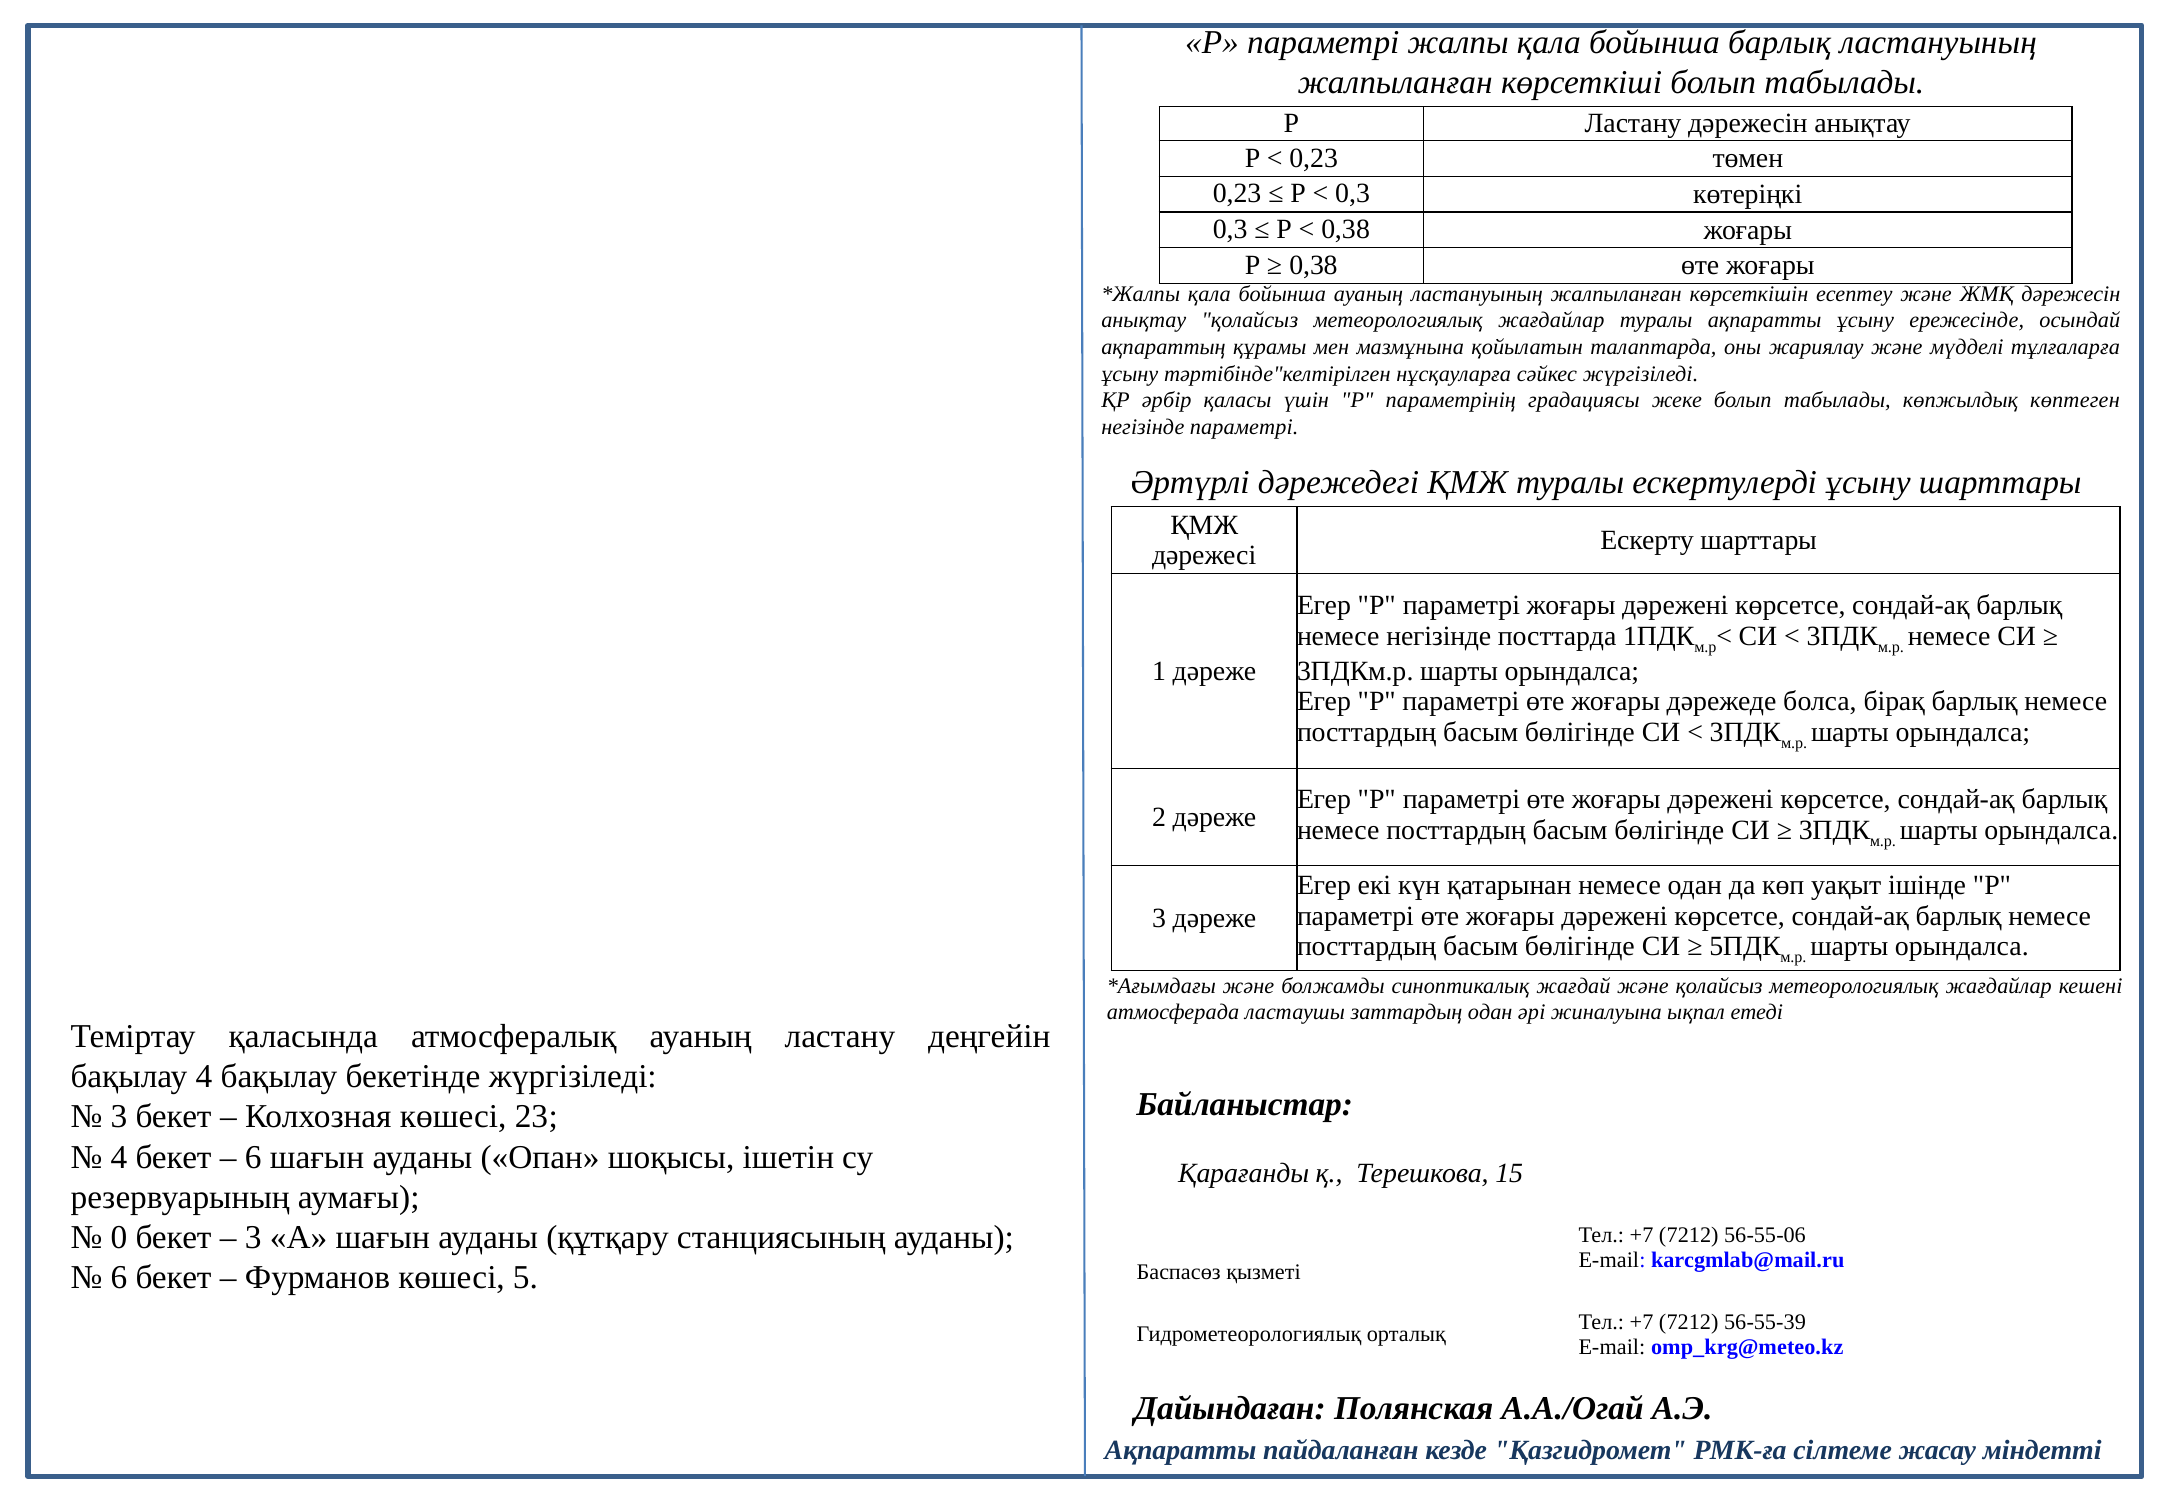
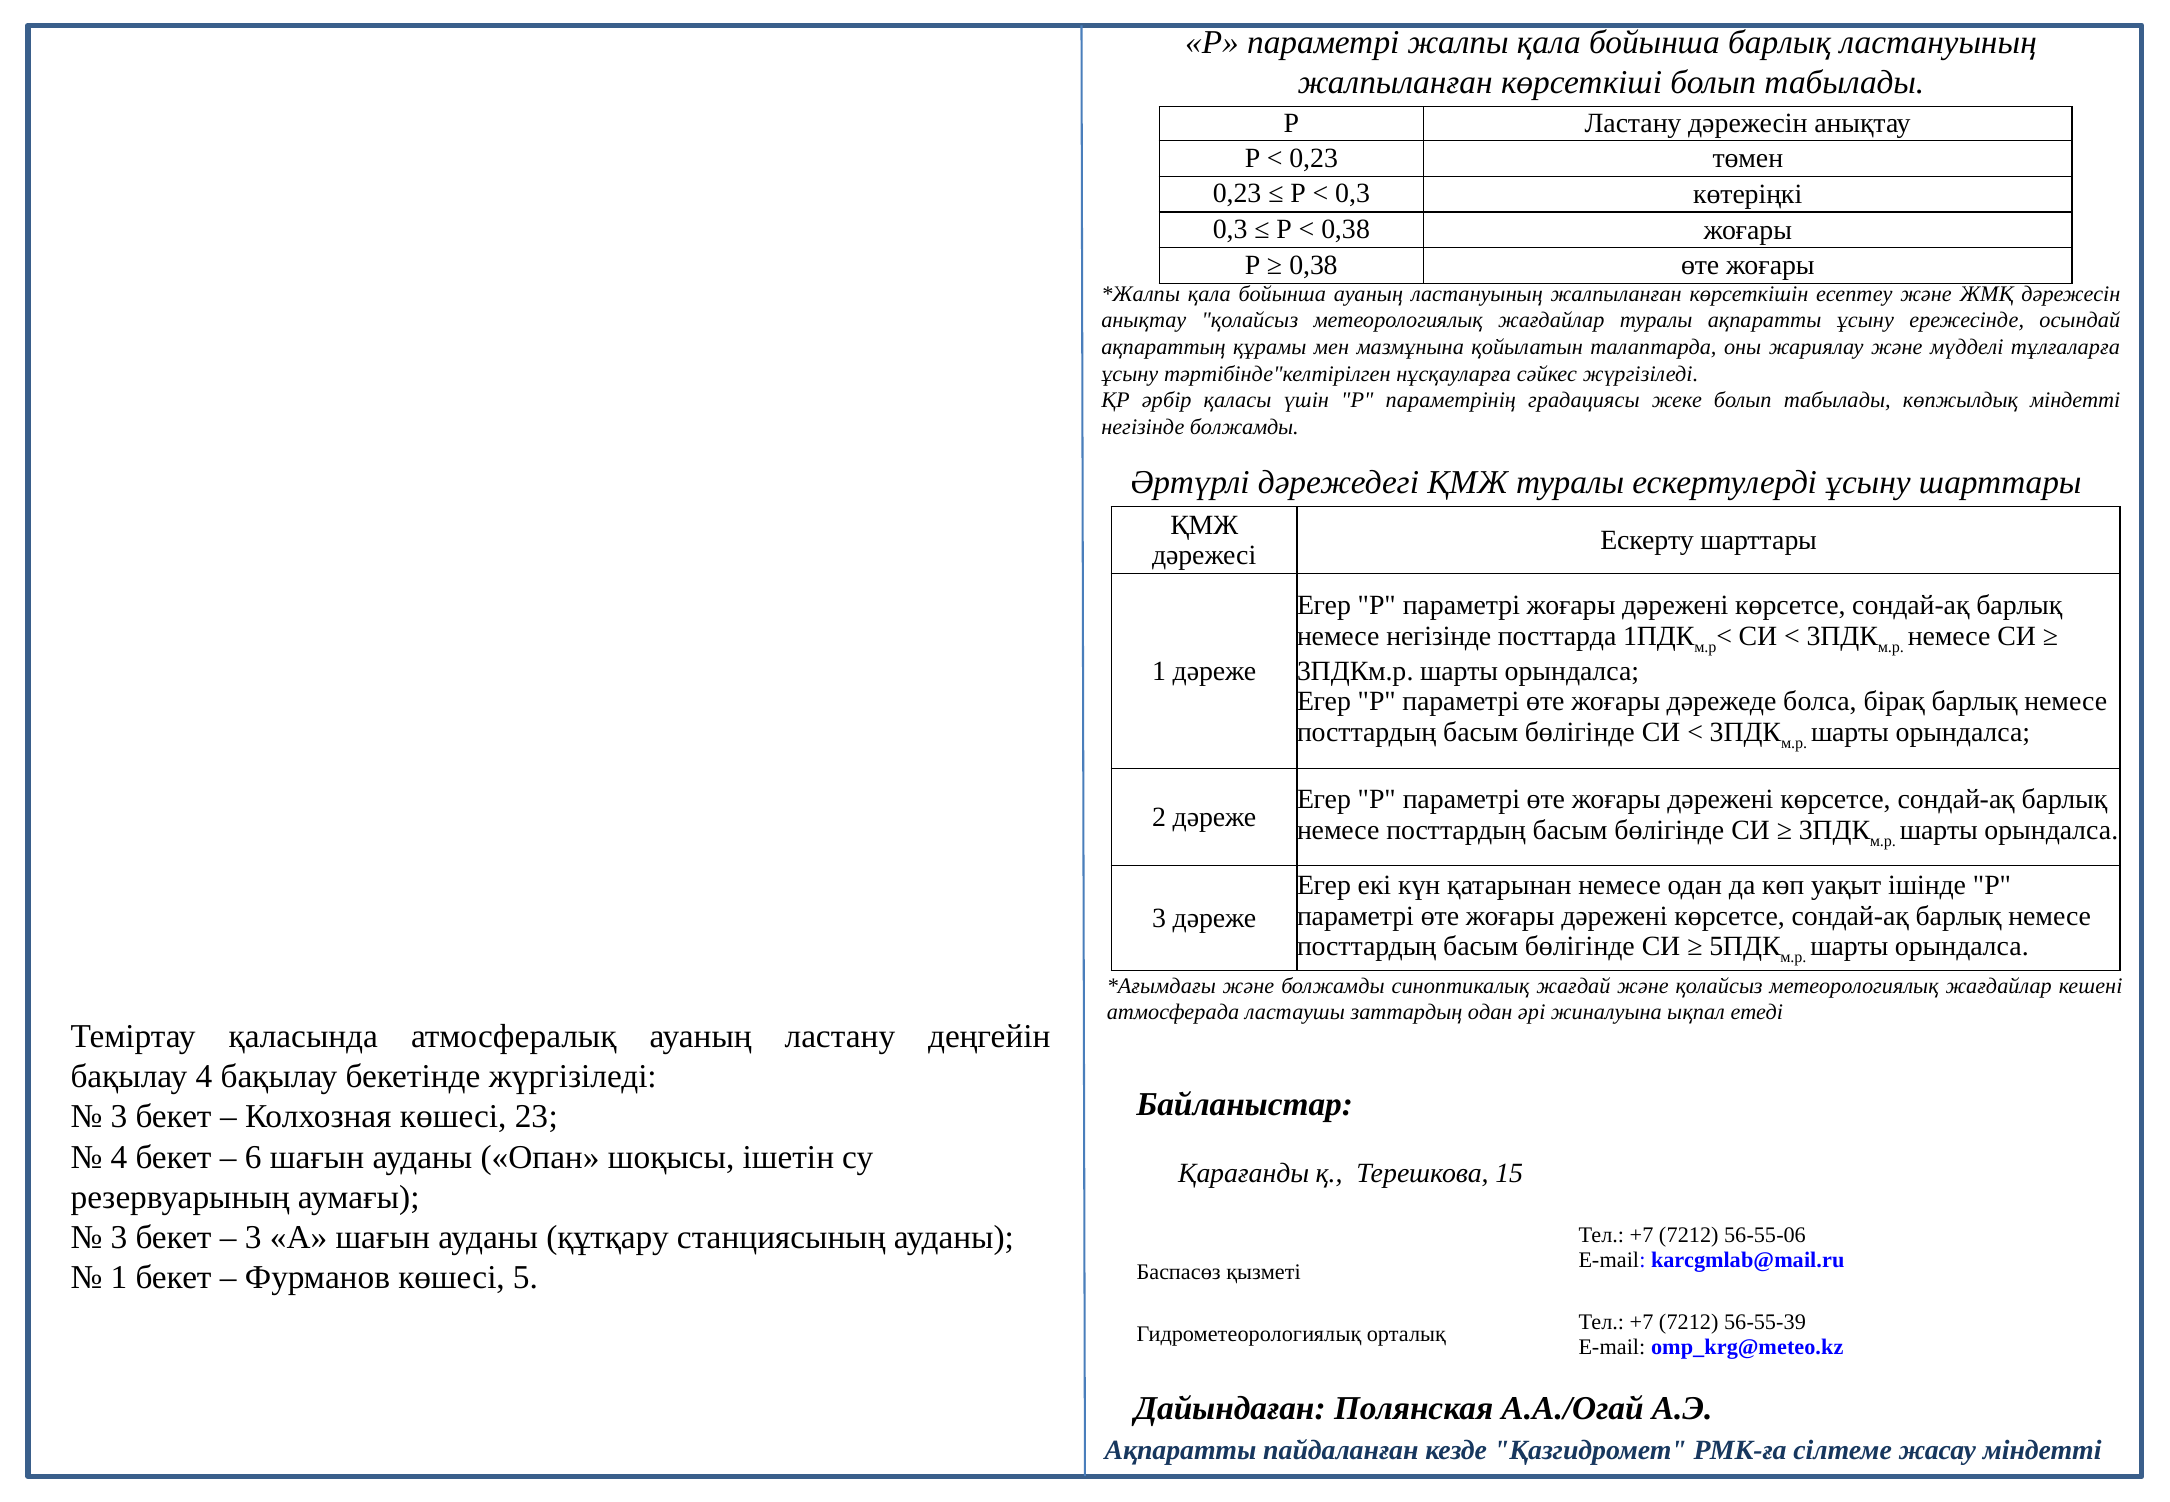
көпжылдық көптеген: көптеген -> міндетті
негізінде параметрі: параметрі -> болжамды
0 at (119, 1237): 0 -> 3
6 at (119, 1277): 6 -> 1
